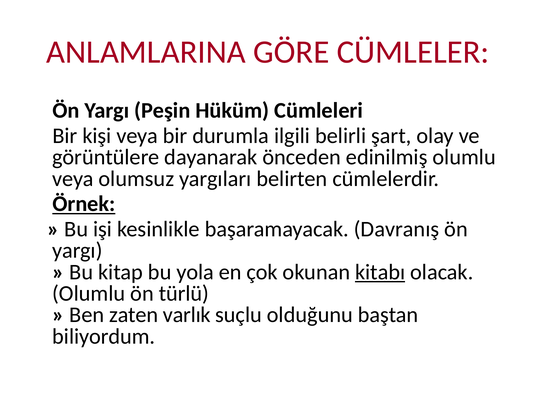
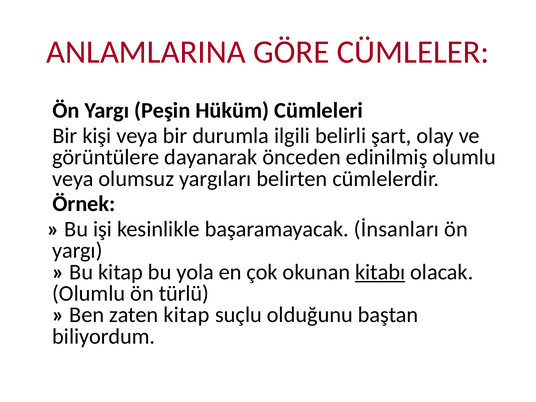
Örnek underline: present -> none
Davranış: Davranış -> İnsanları
zaten varlık: varlık -> kitap
